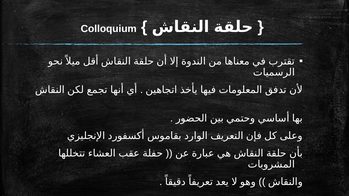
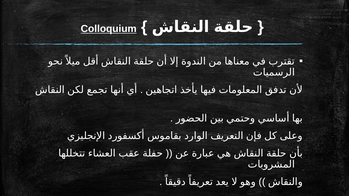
Colloquium underline: none -> present
